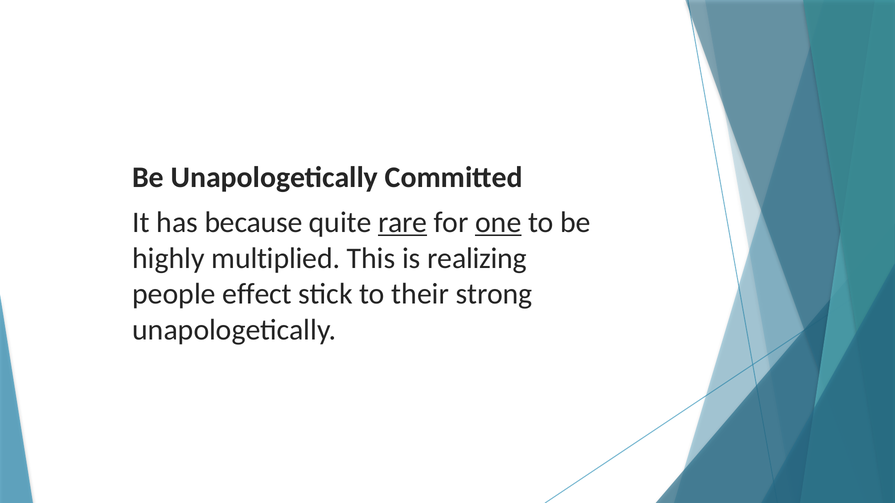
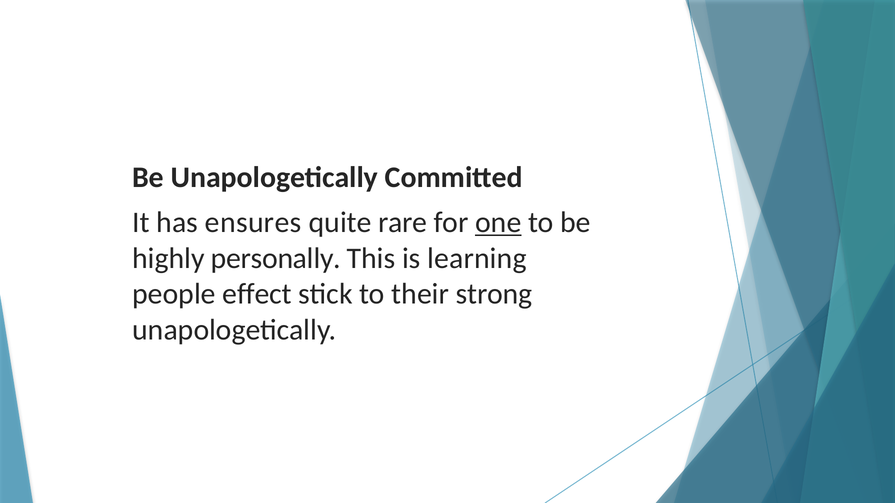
because: because -> ensures
rare underline: present -> none
multiplied: multiplied -> personally
realizing: realizing -> learning
